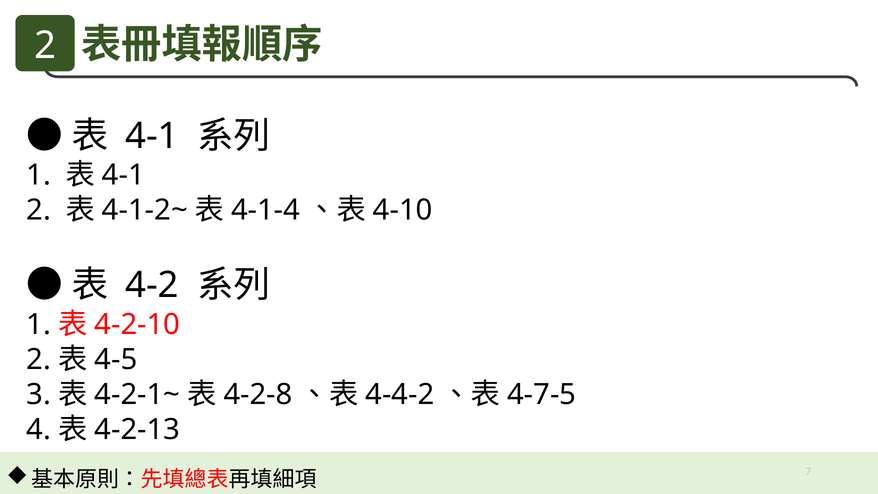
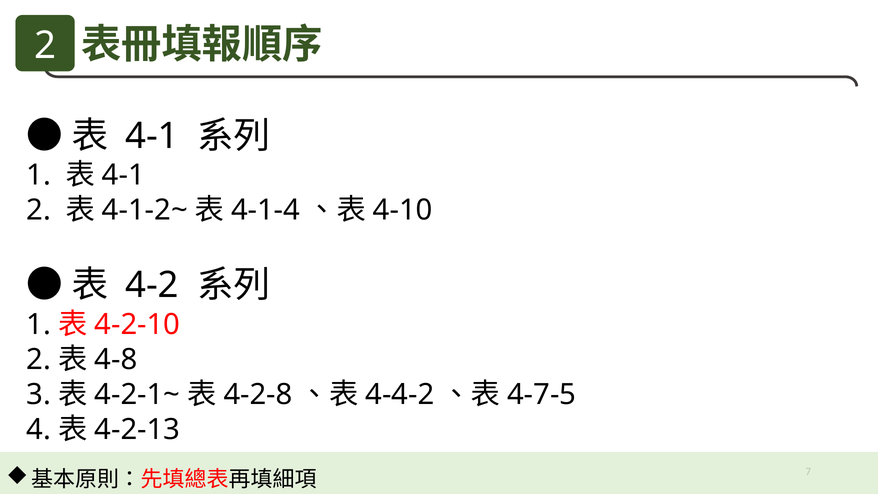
4-5: 4-5 -> 4-8
